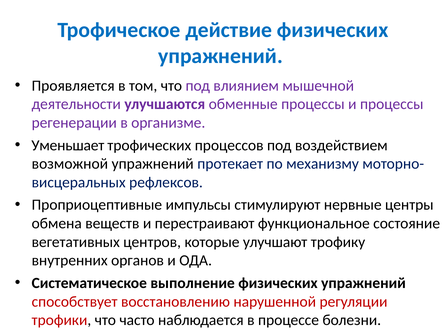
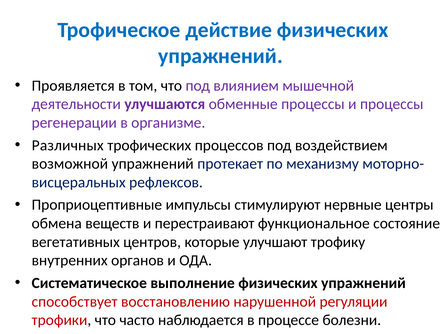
Уменьшает: Уменьшает -> Различных
